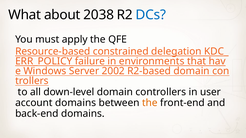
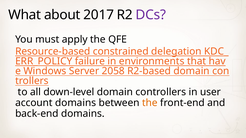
2038: 2038 -> 2017
DCs colour: blue -> purple
2002: 2002 -> 2058
